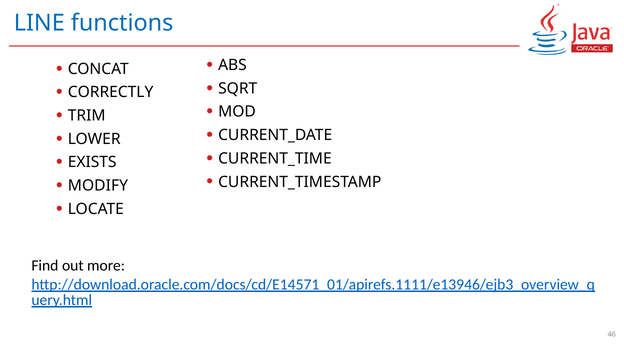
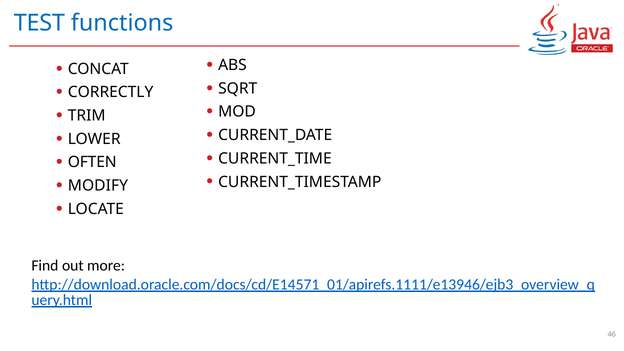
LINE: LINE -> TEST
EXISTS: EXISTS -> OFTEN
